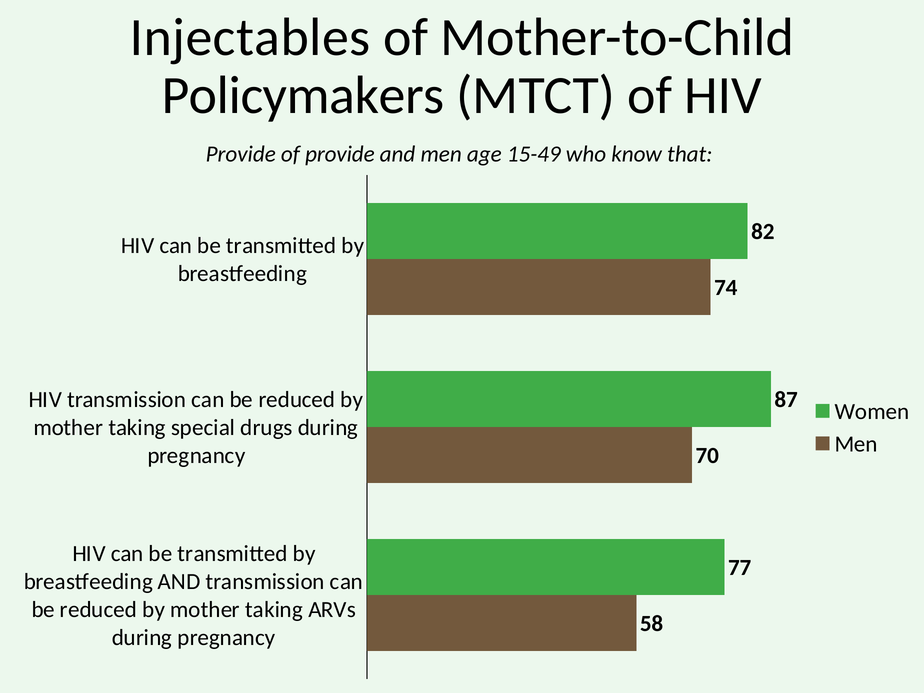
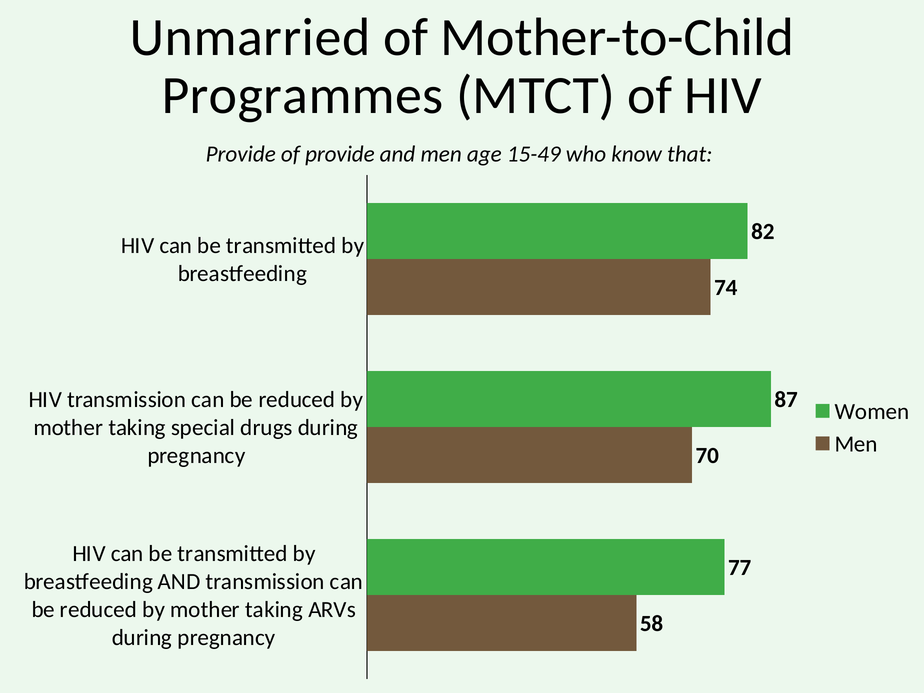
Injectables: Injectables -> Unmarried
Policymakers: Policymakers -> Programmes
